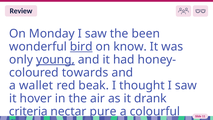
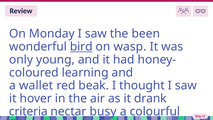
know: know -> wasp
young underline: present -> none
towards: towards -> learning
pure: pure -> busy
